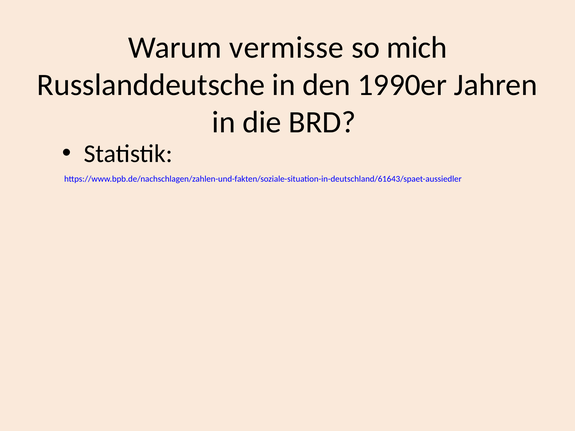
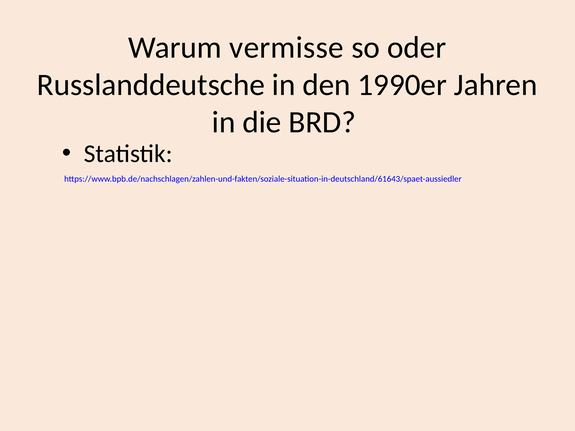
mich: mich -> oder
